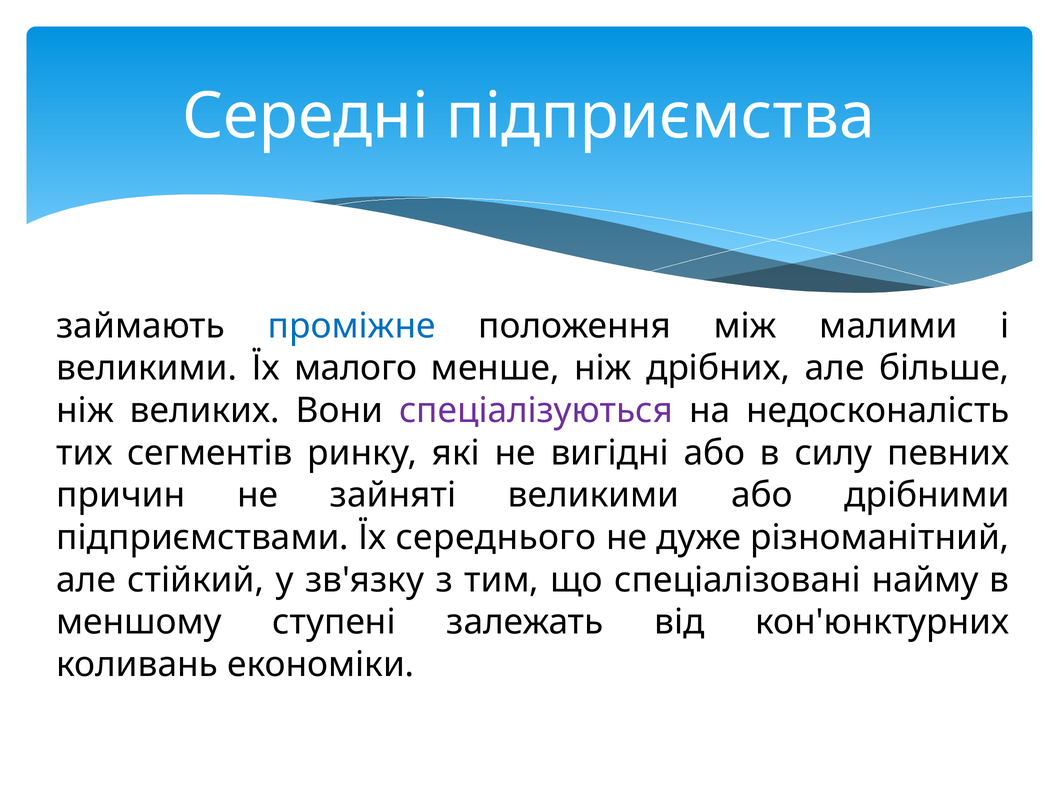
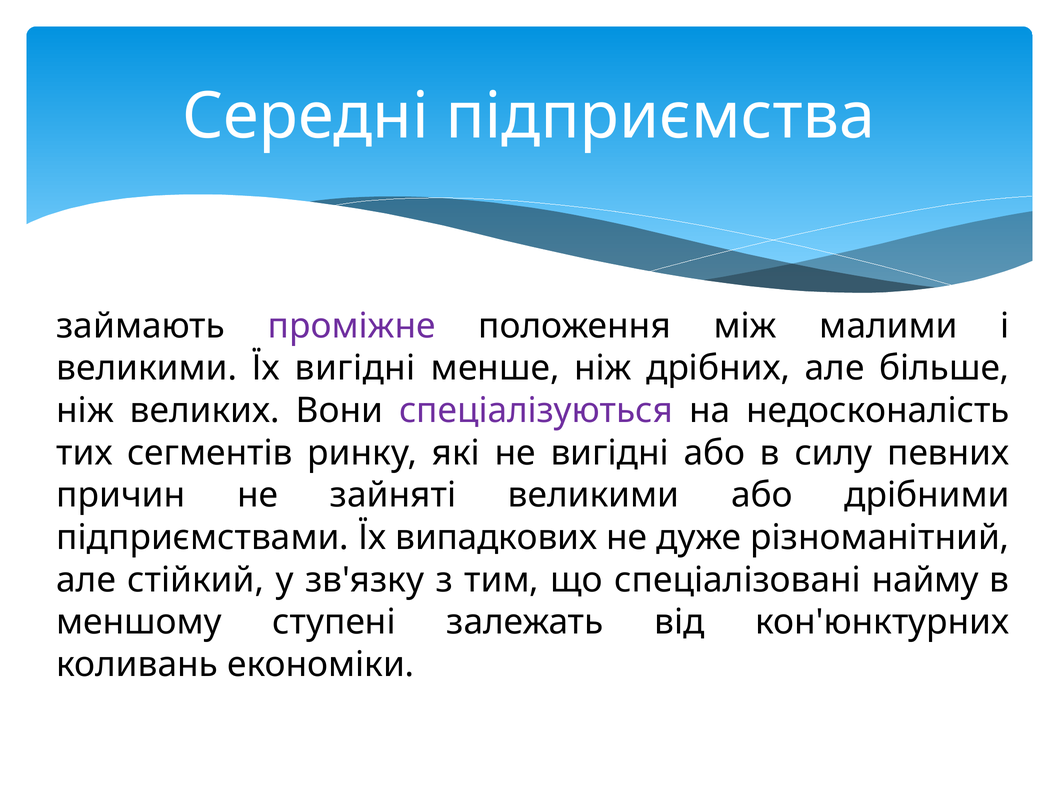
проміжне colour: blue -> purple
Їх малого: малого -> вигідні
середнього: середнього -> випадкових
